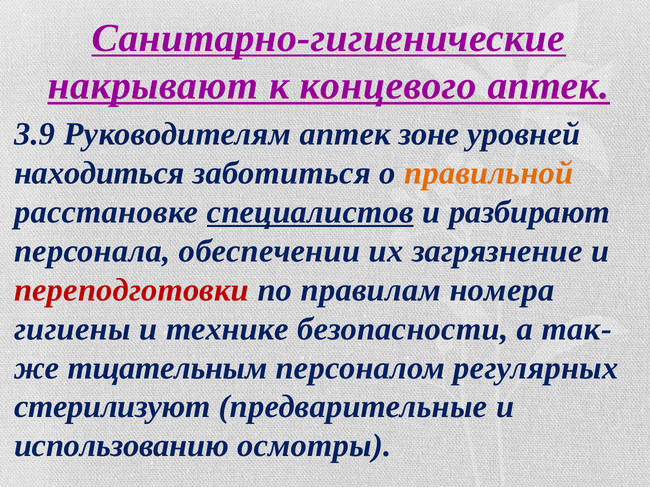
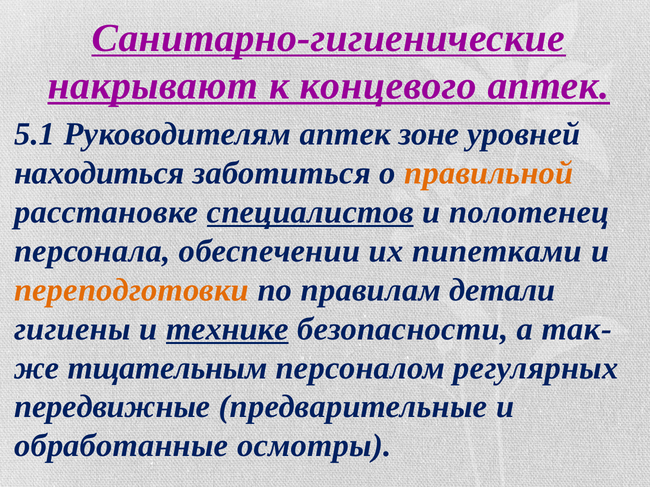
3.9: 3.9 -> 5.1
разбирают: разбирают -> полотенец
загрязнение: загрязнение -> пипетками
переподготовки colour: red -> orange
номера: номера -> детали
технике underline: none -> present
стерилизуют: стерилизуют -> передвижные
использованию: использованию -> обработанные
